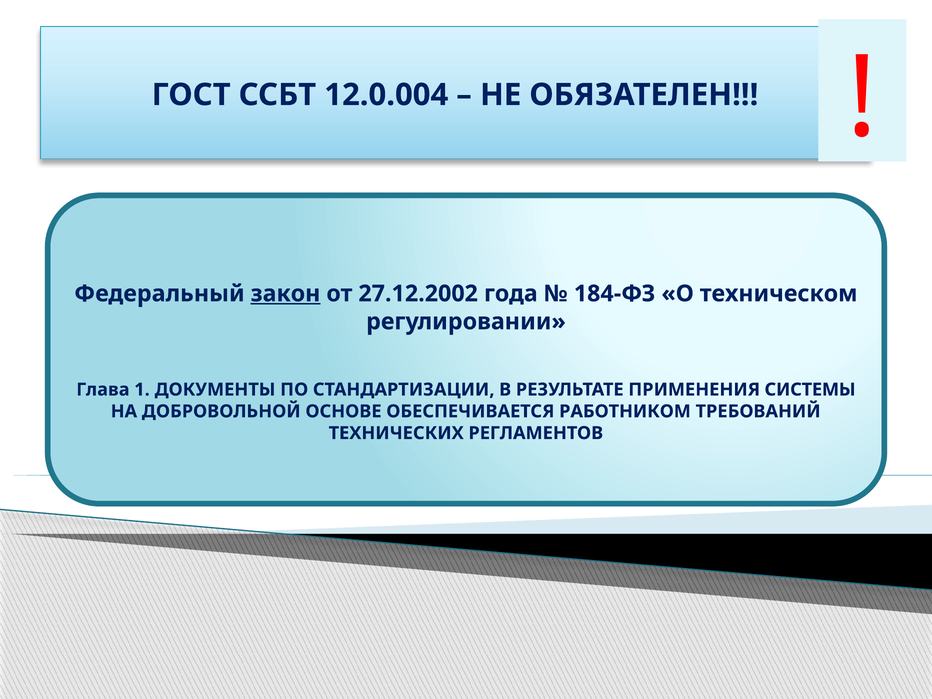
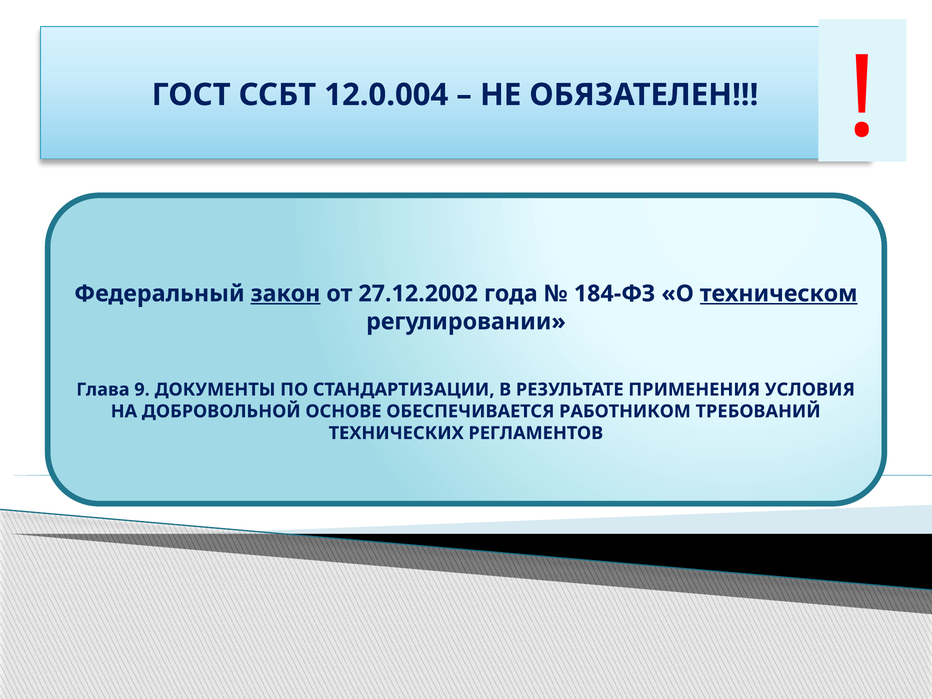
техническом underline: none -> present
1: 1 -> 9
СИСТЕМЫ: СИСТЕМЫ -> УСЛОВИЯ
